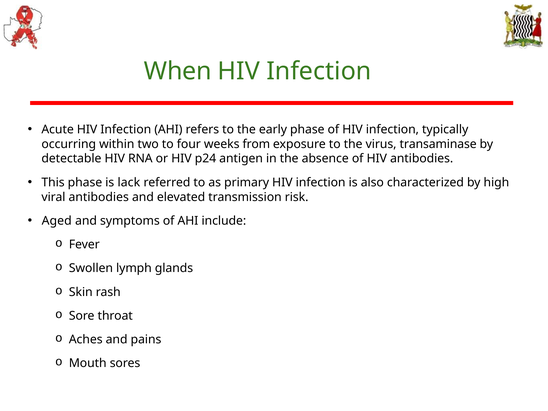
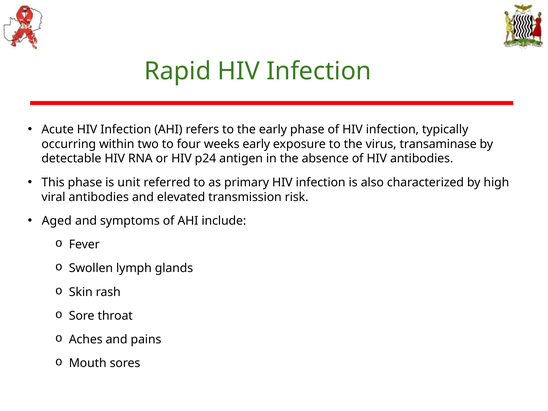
When: When -> Rapid
weeks from: from -> early
lack: lack -> unit
